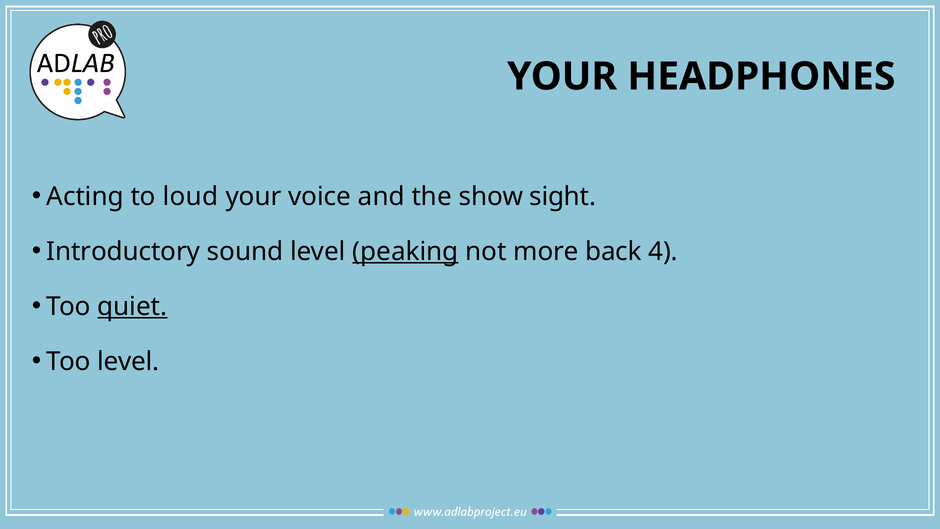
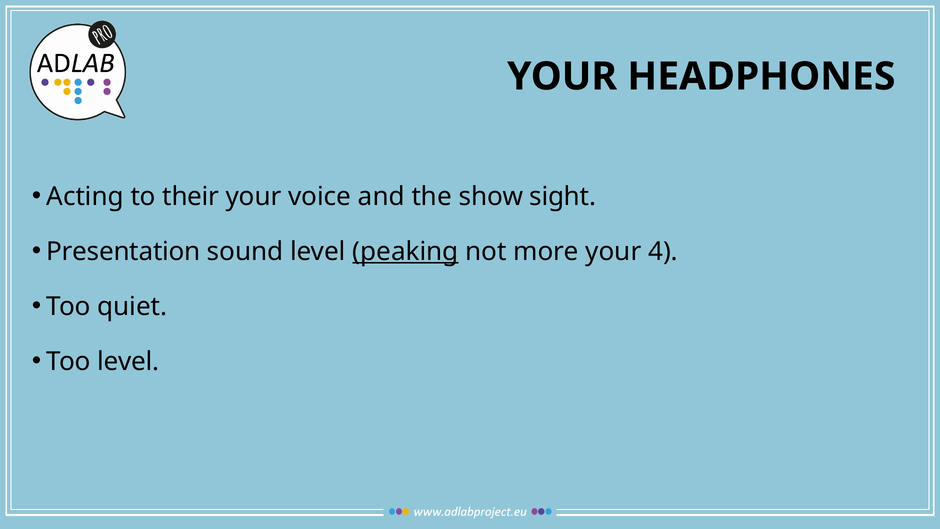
loud: loud -> their
Introductory: Introductory -> Presentation
more back: back -> your
quiet underline: present -> none
